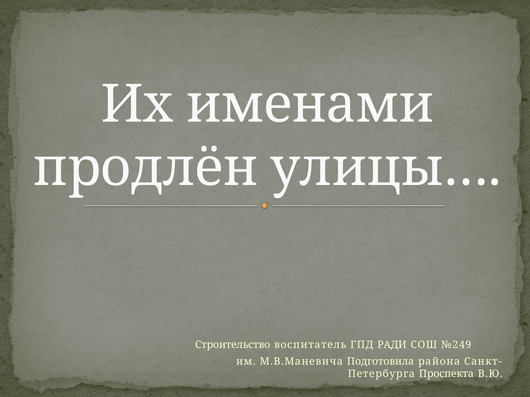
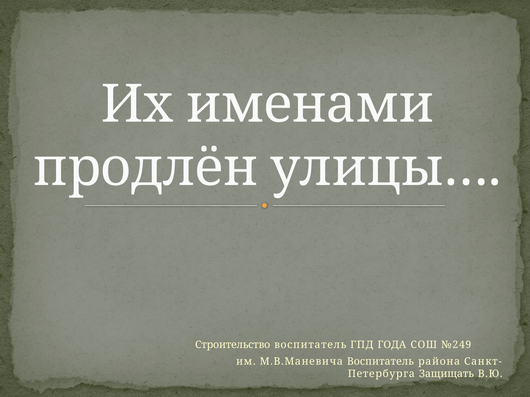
РАДИ: РАДИ -> ГОДА
М.В.Маневича Подготовила: Подготовила -> Воспитатель
Проспекта: Проспекта -> Защищать
